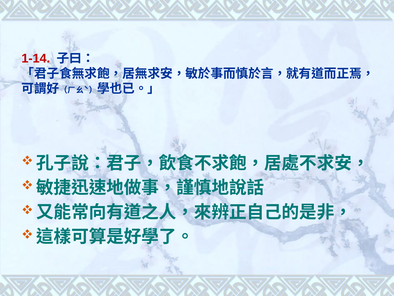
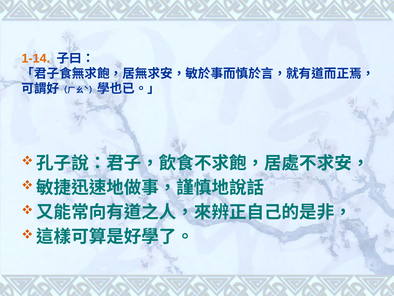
1-14 colour: red -> orange
